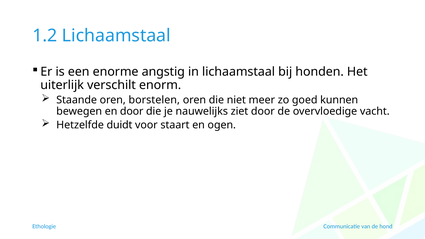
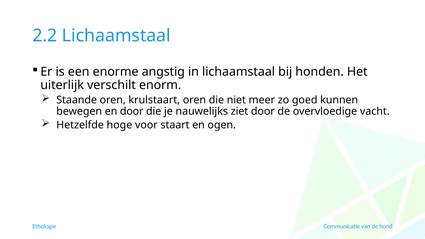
1.2: 1.2 -> 2.2
borstelen: borstelen -> krulstaart
duidt: duidt -> hoge
